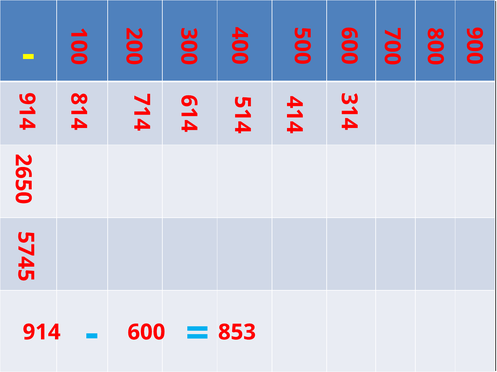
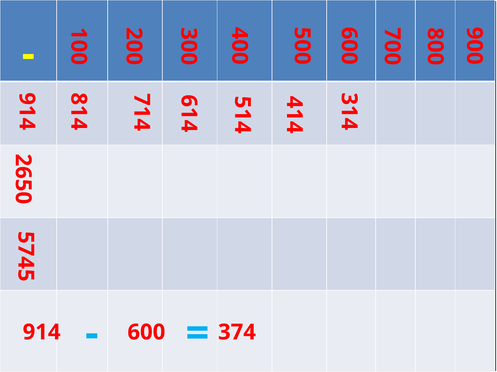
853: 853 -> 374
